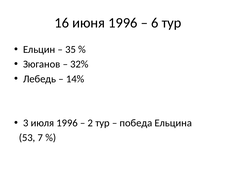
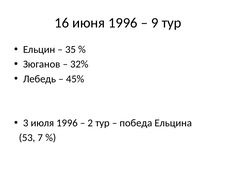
6: 6 -> 9
14%: 14% -> 45%
